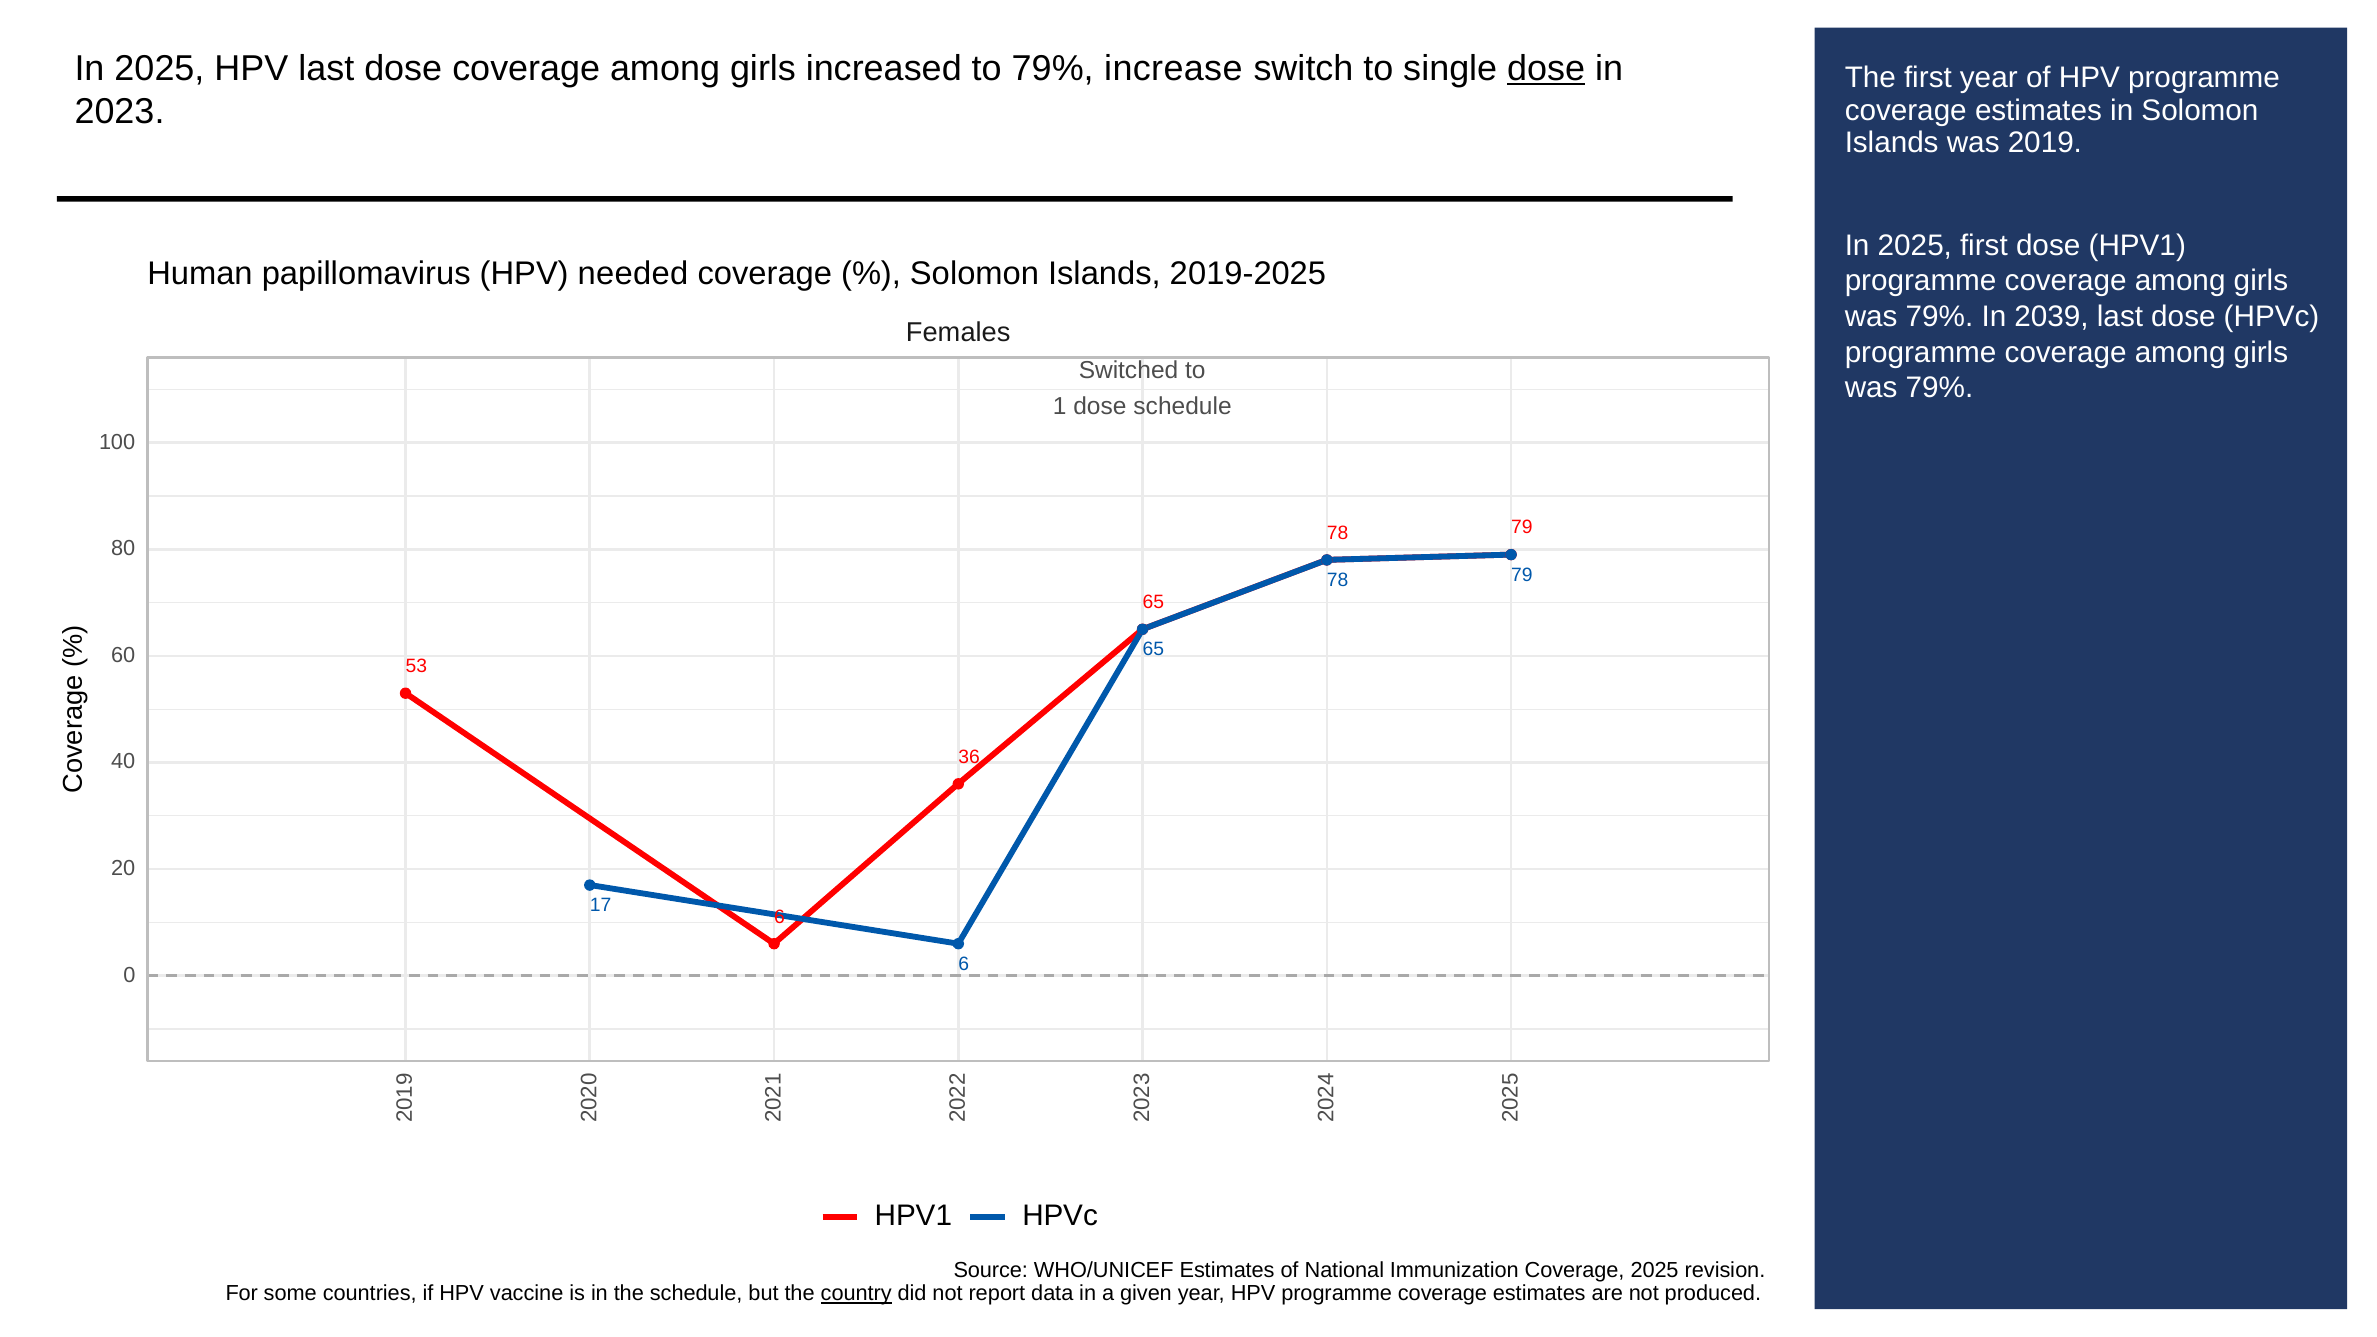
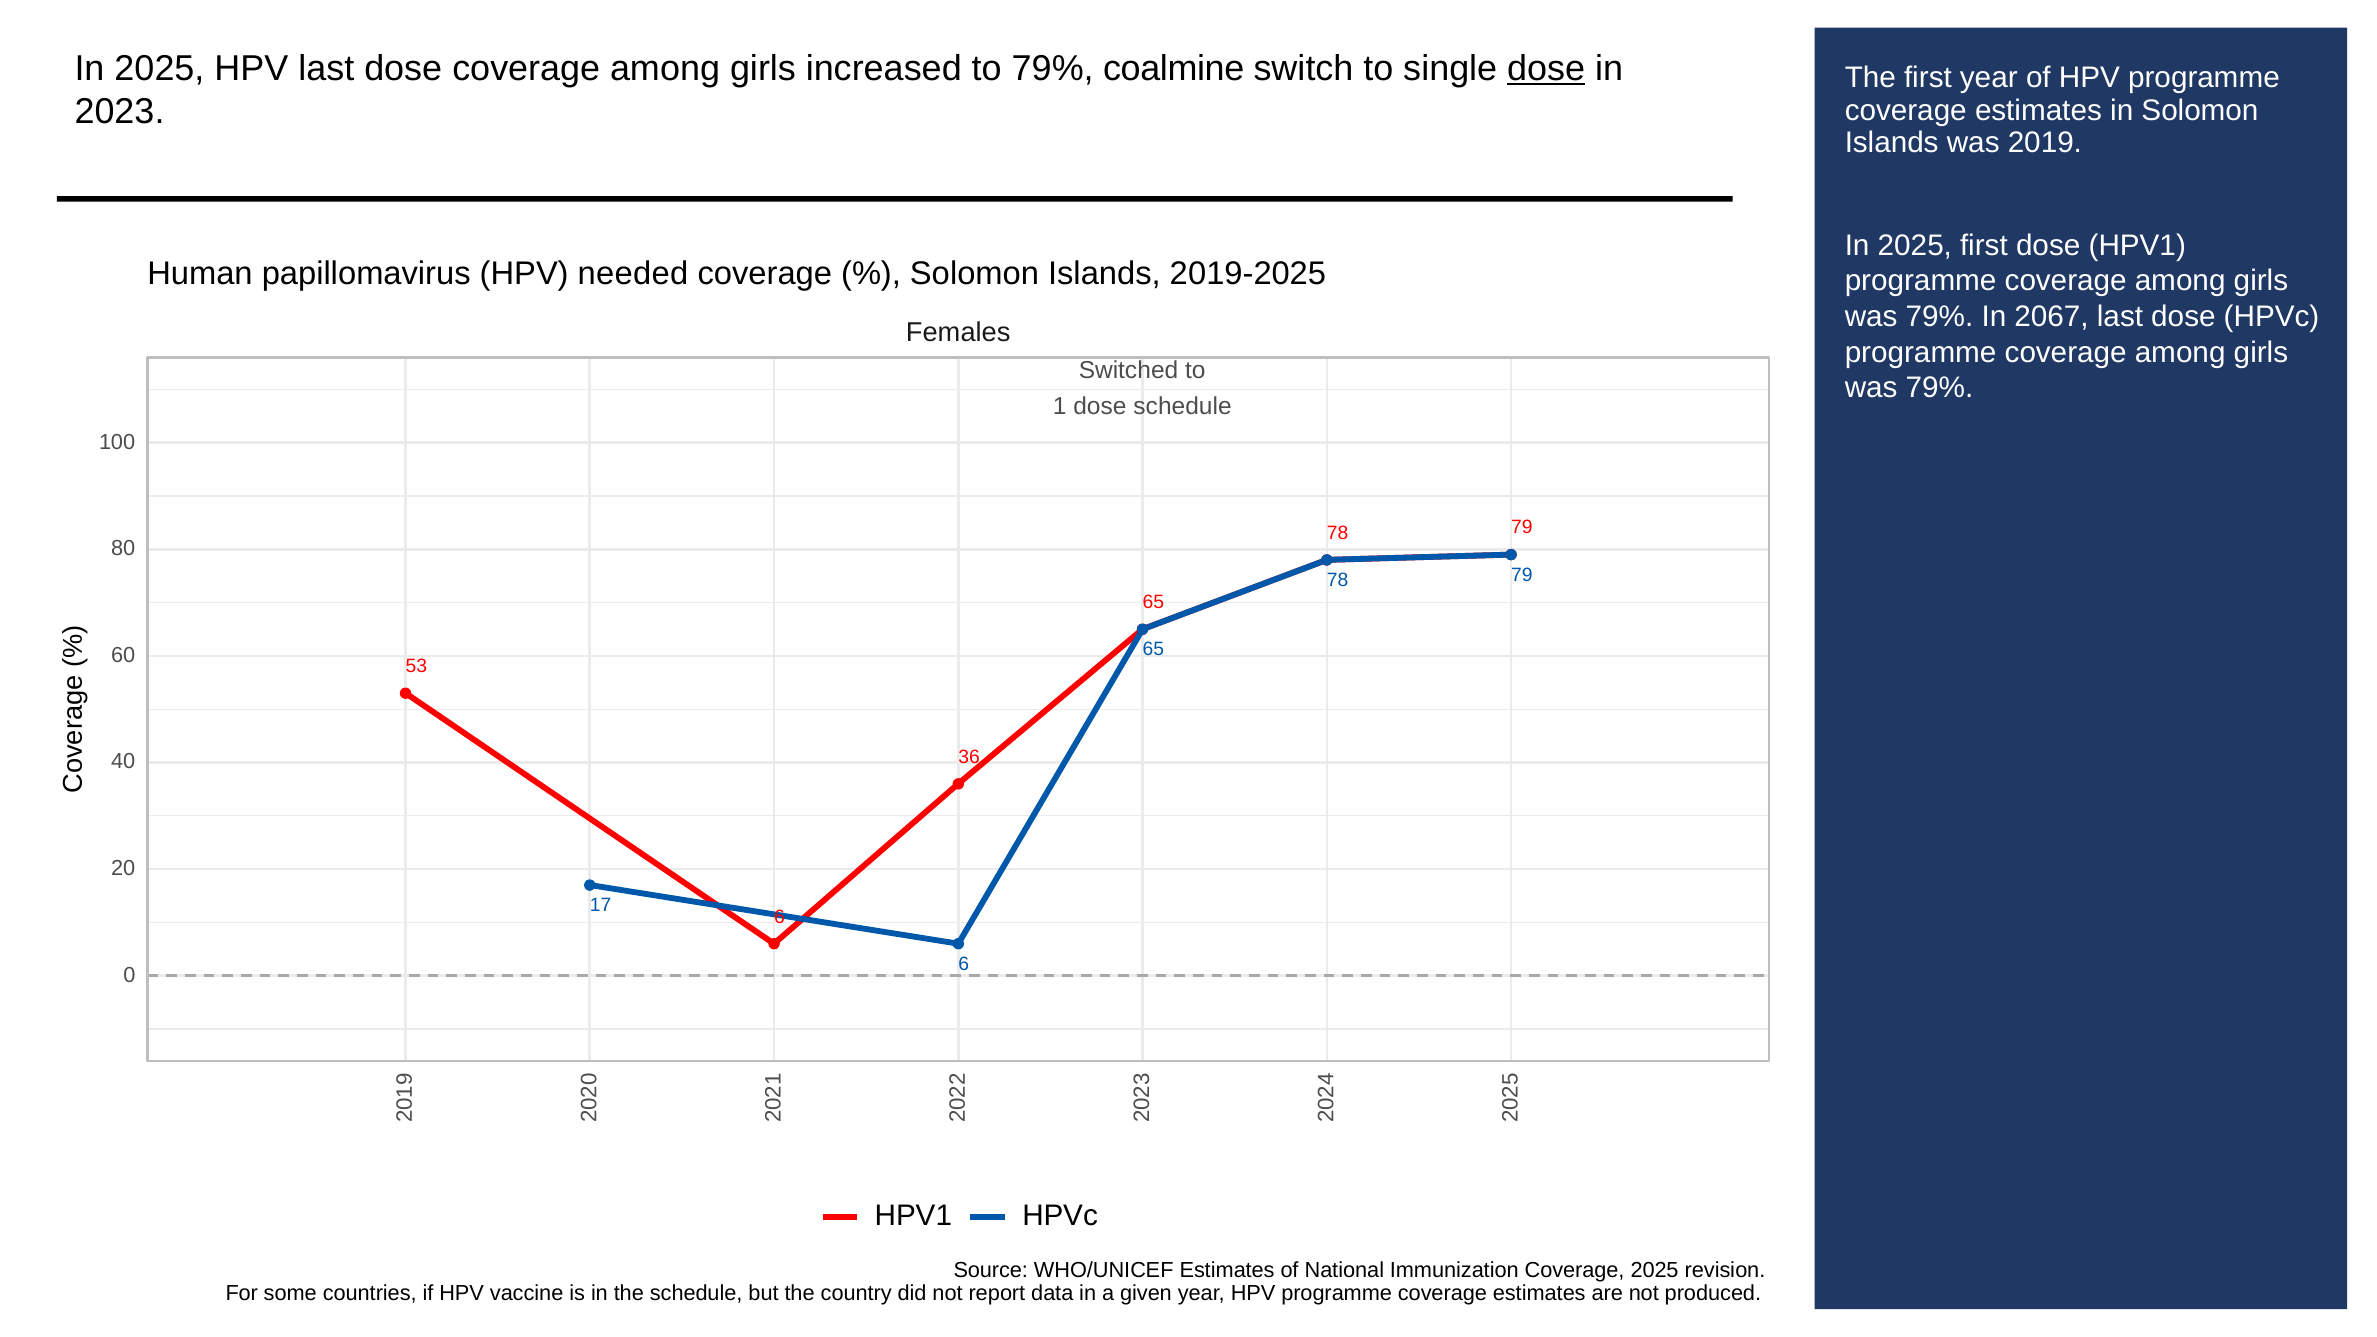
increase: increase -> coalmine
2039: 2039 -> 2067
country underline: present -> none
